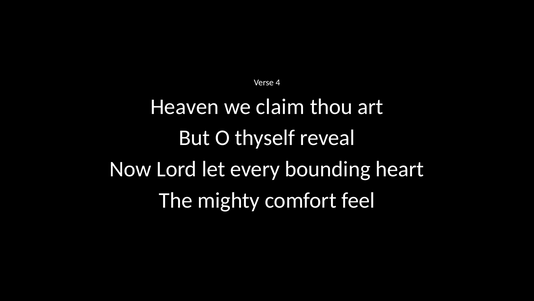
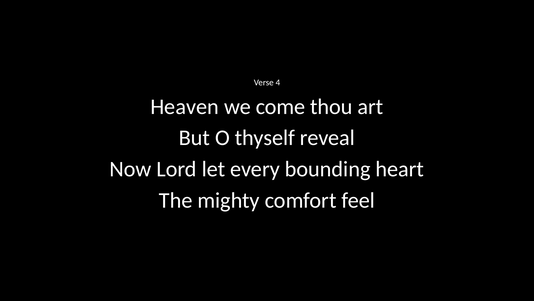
claim: claim -> come
